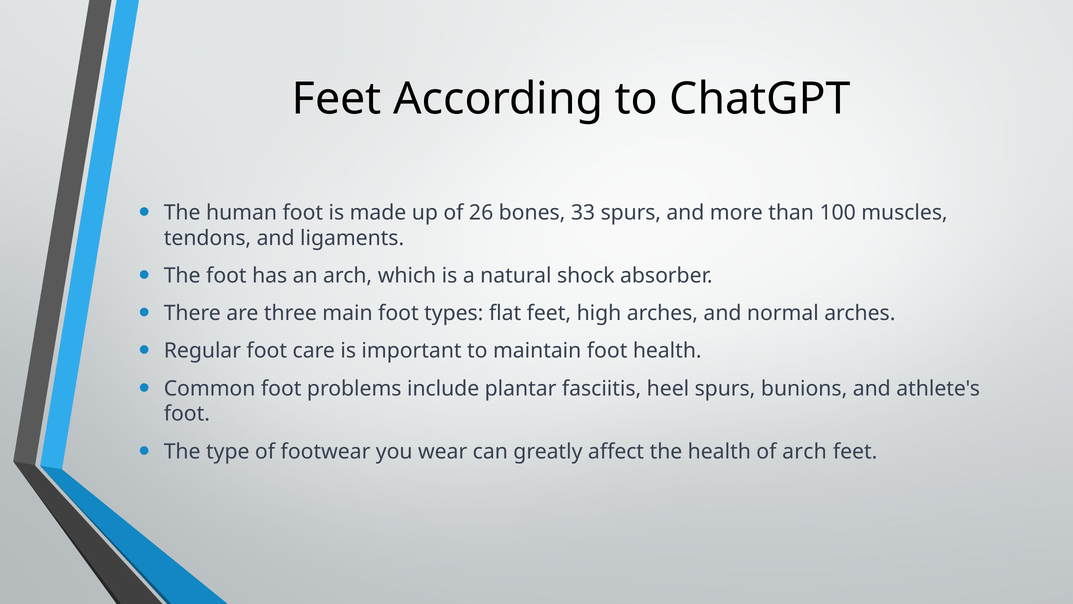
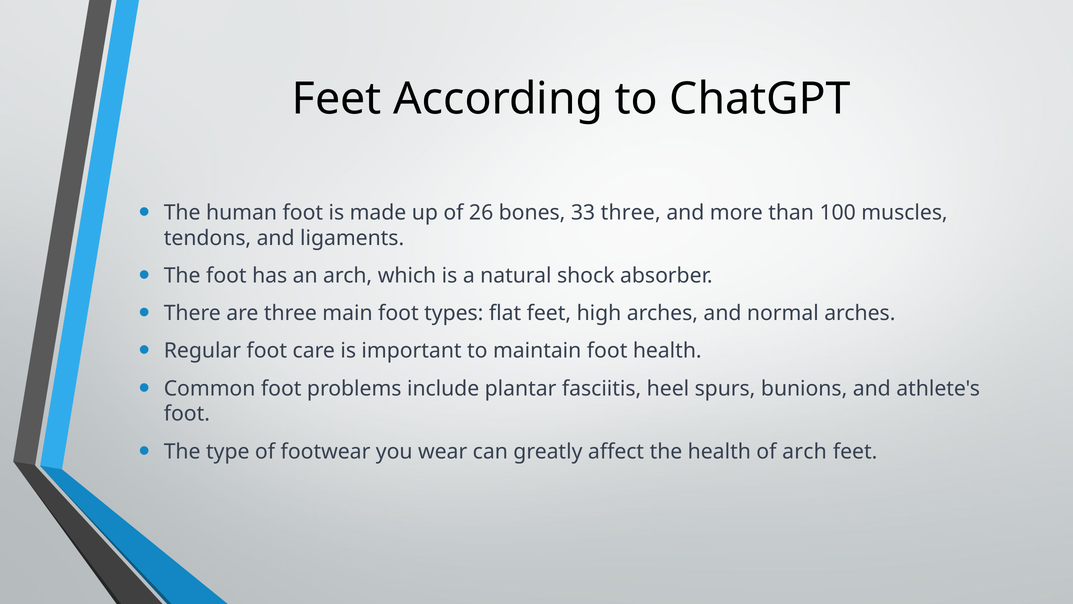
33 spurs: spurs -> three
